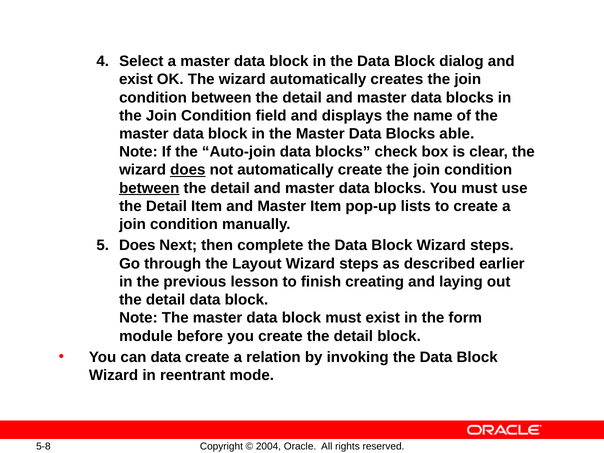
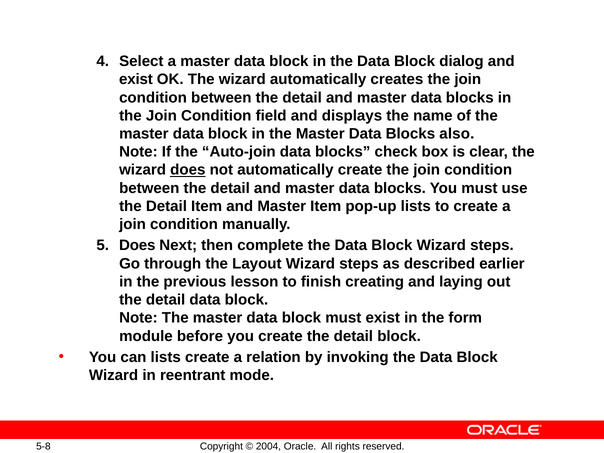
able: able -> also
between at (149, 188) underline: present -> none
can data: data -> lists
